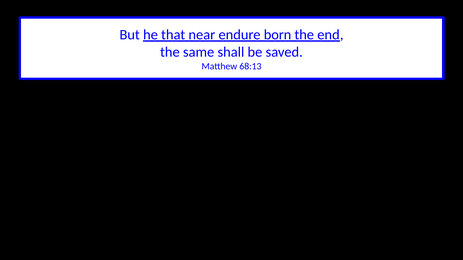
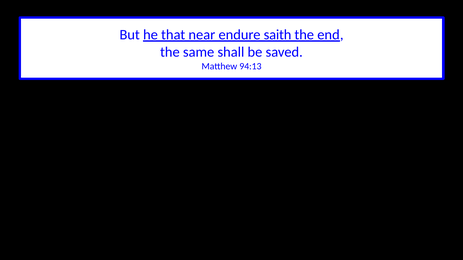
born: born -> saith
68:13: 68:13 -> 94:13
